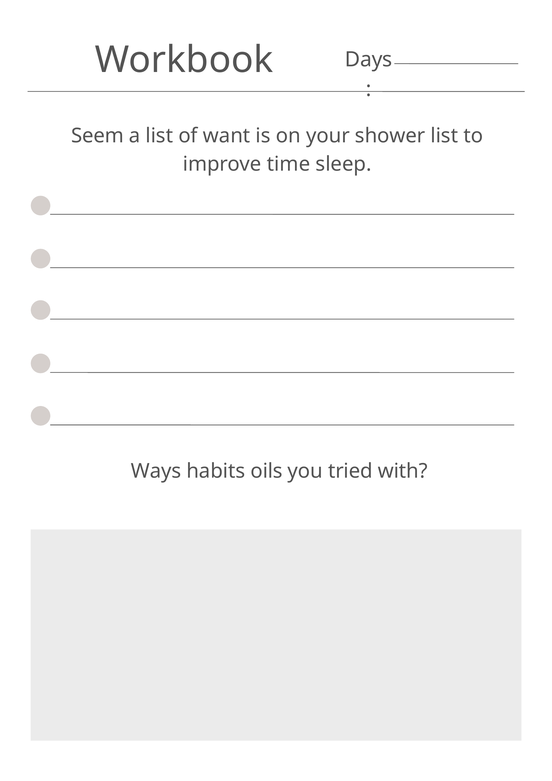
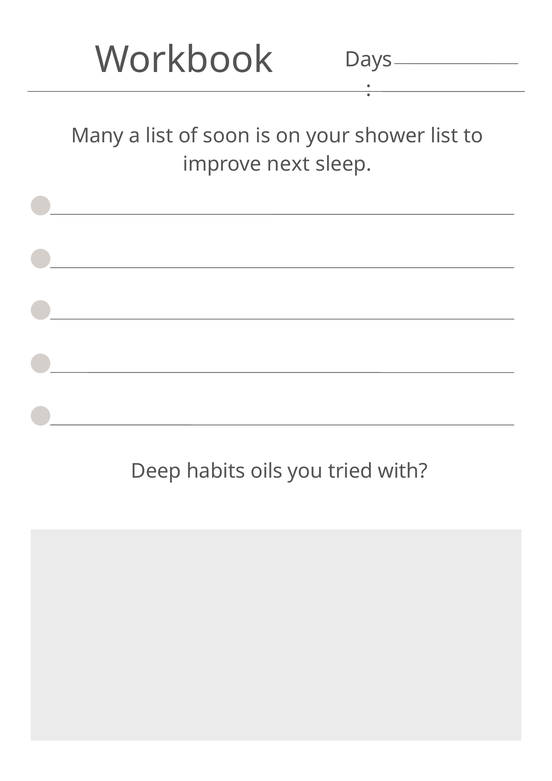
Seem: Seem -> Many
want: want -> soon
time: time -> next
Ways: Ways -> Deep
